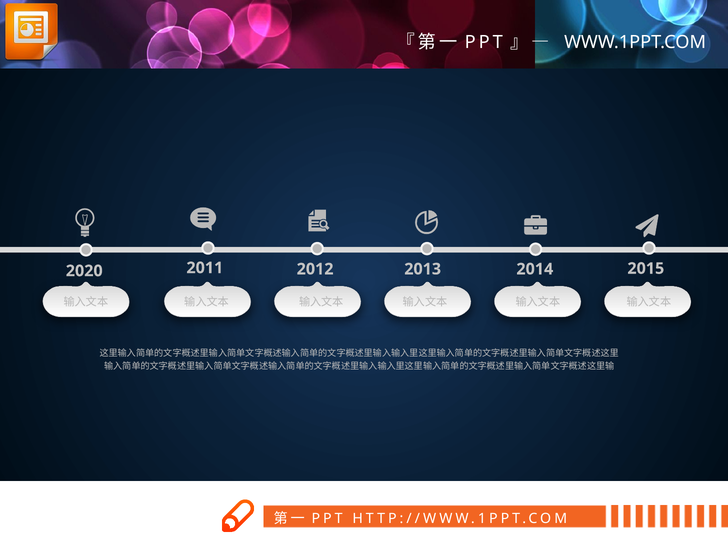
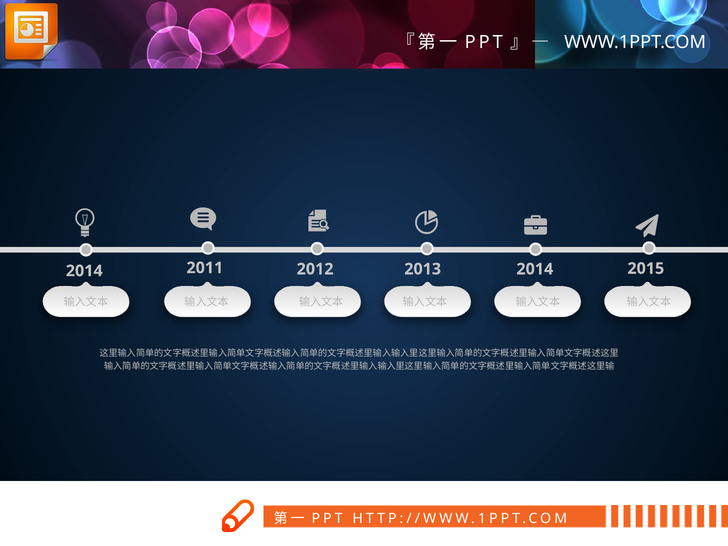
2020 at (84, 271): 2020 -> 2014
